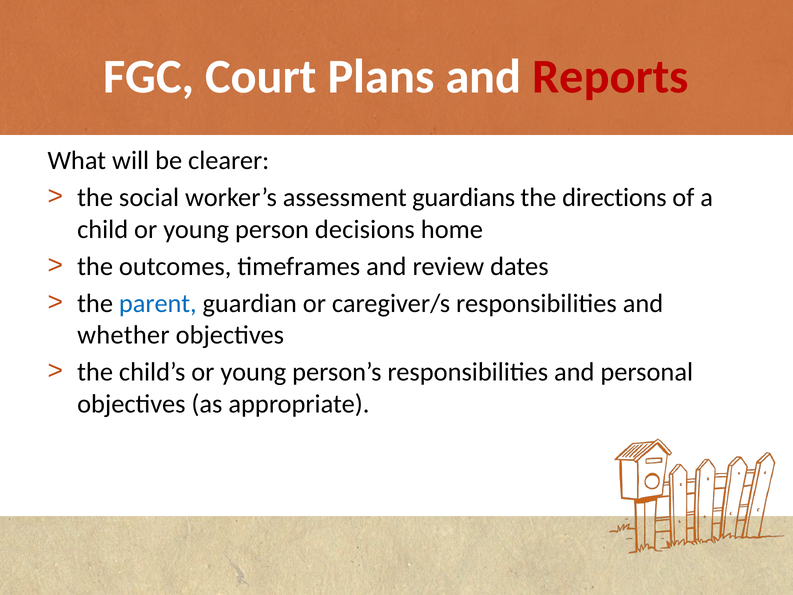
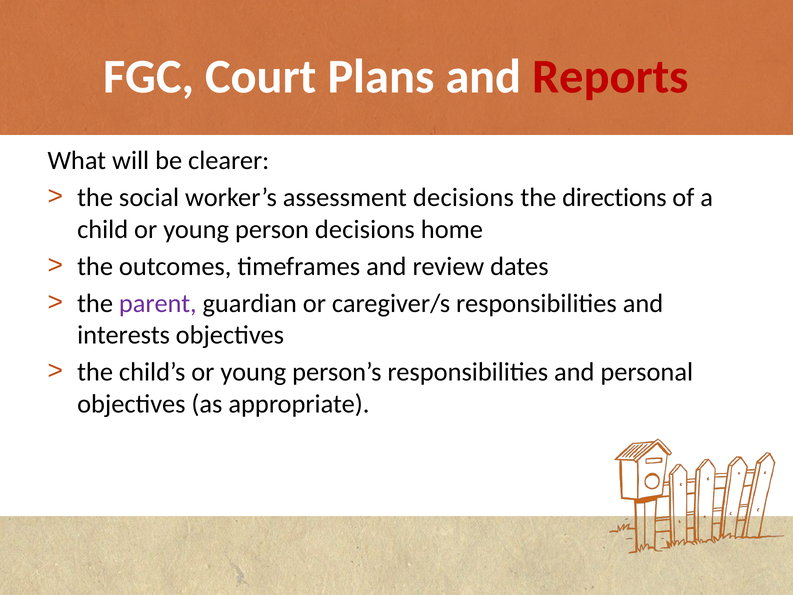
assessment guardians: guardians -> decisions
parent colour: blue -> purple
whether: whether -> interests
